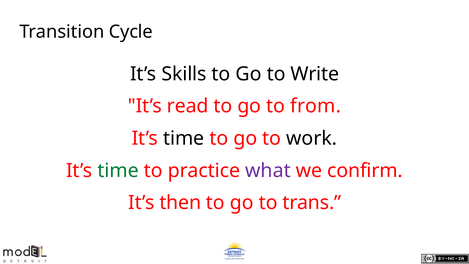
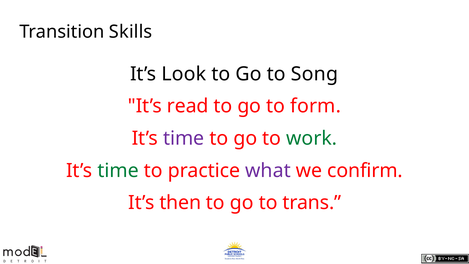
Cycle: Cycle -> Skills
Skills: Skills -> Look
Write: Write -> Song
from: from -> form
time at (184, 138) colour: black -> purple
work colour: black -> green
